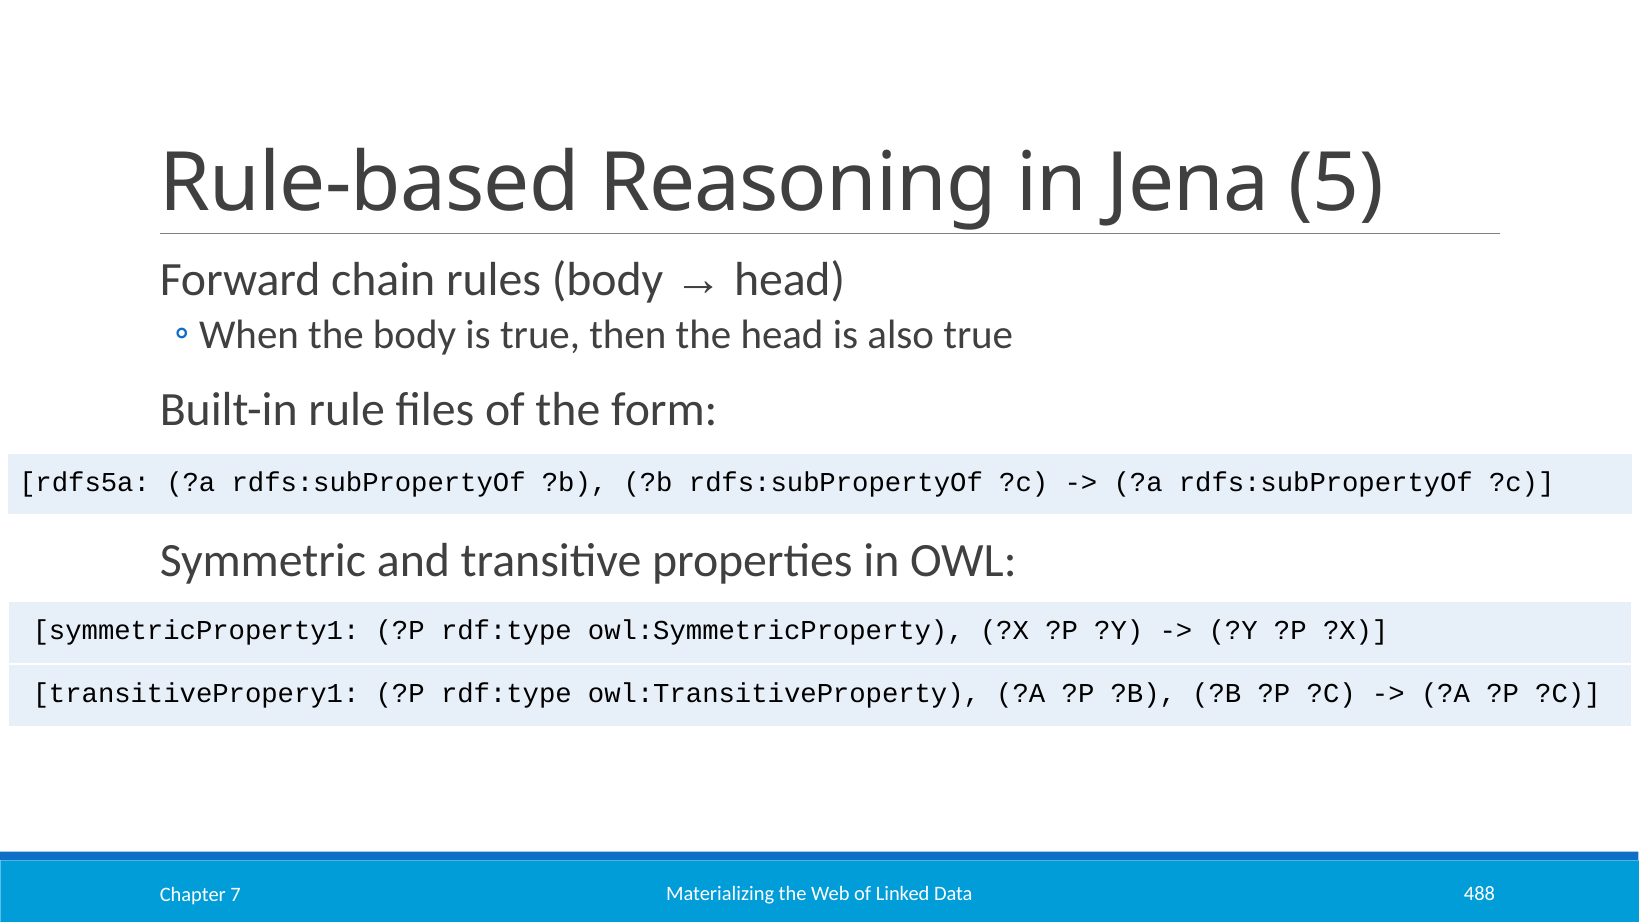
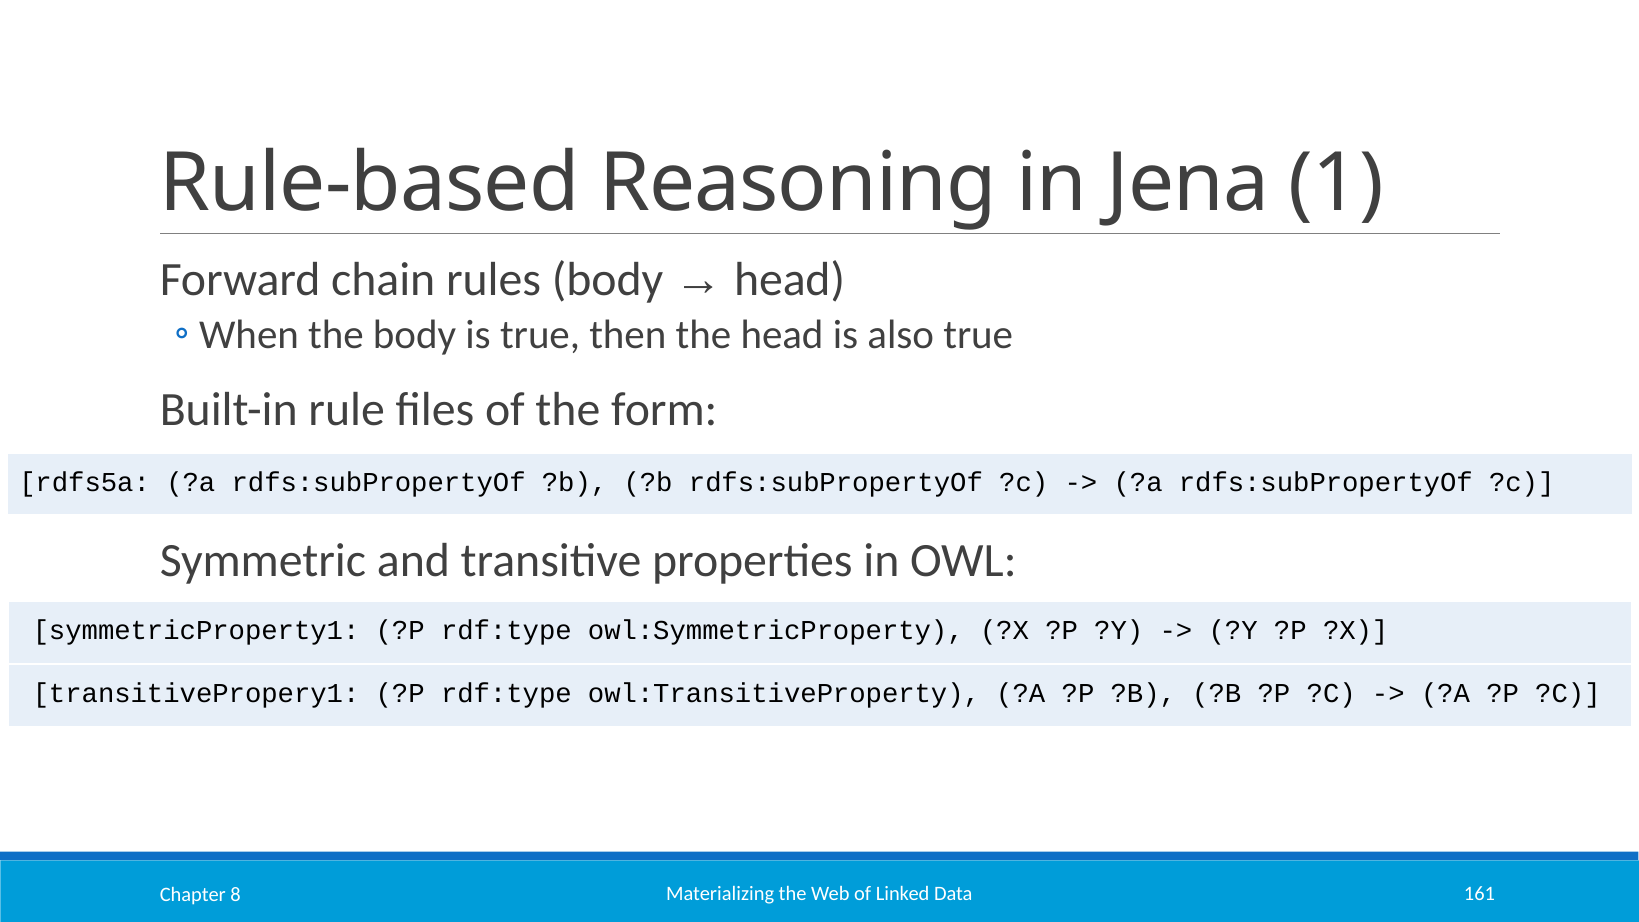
5: 5 -> 1
488: 488 -> 161
7: 7 -> 8
